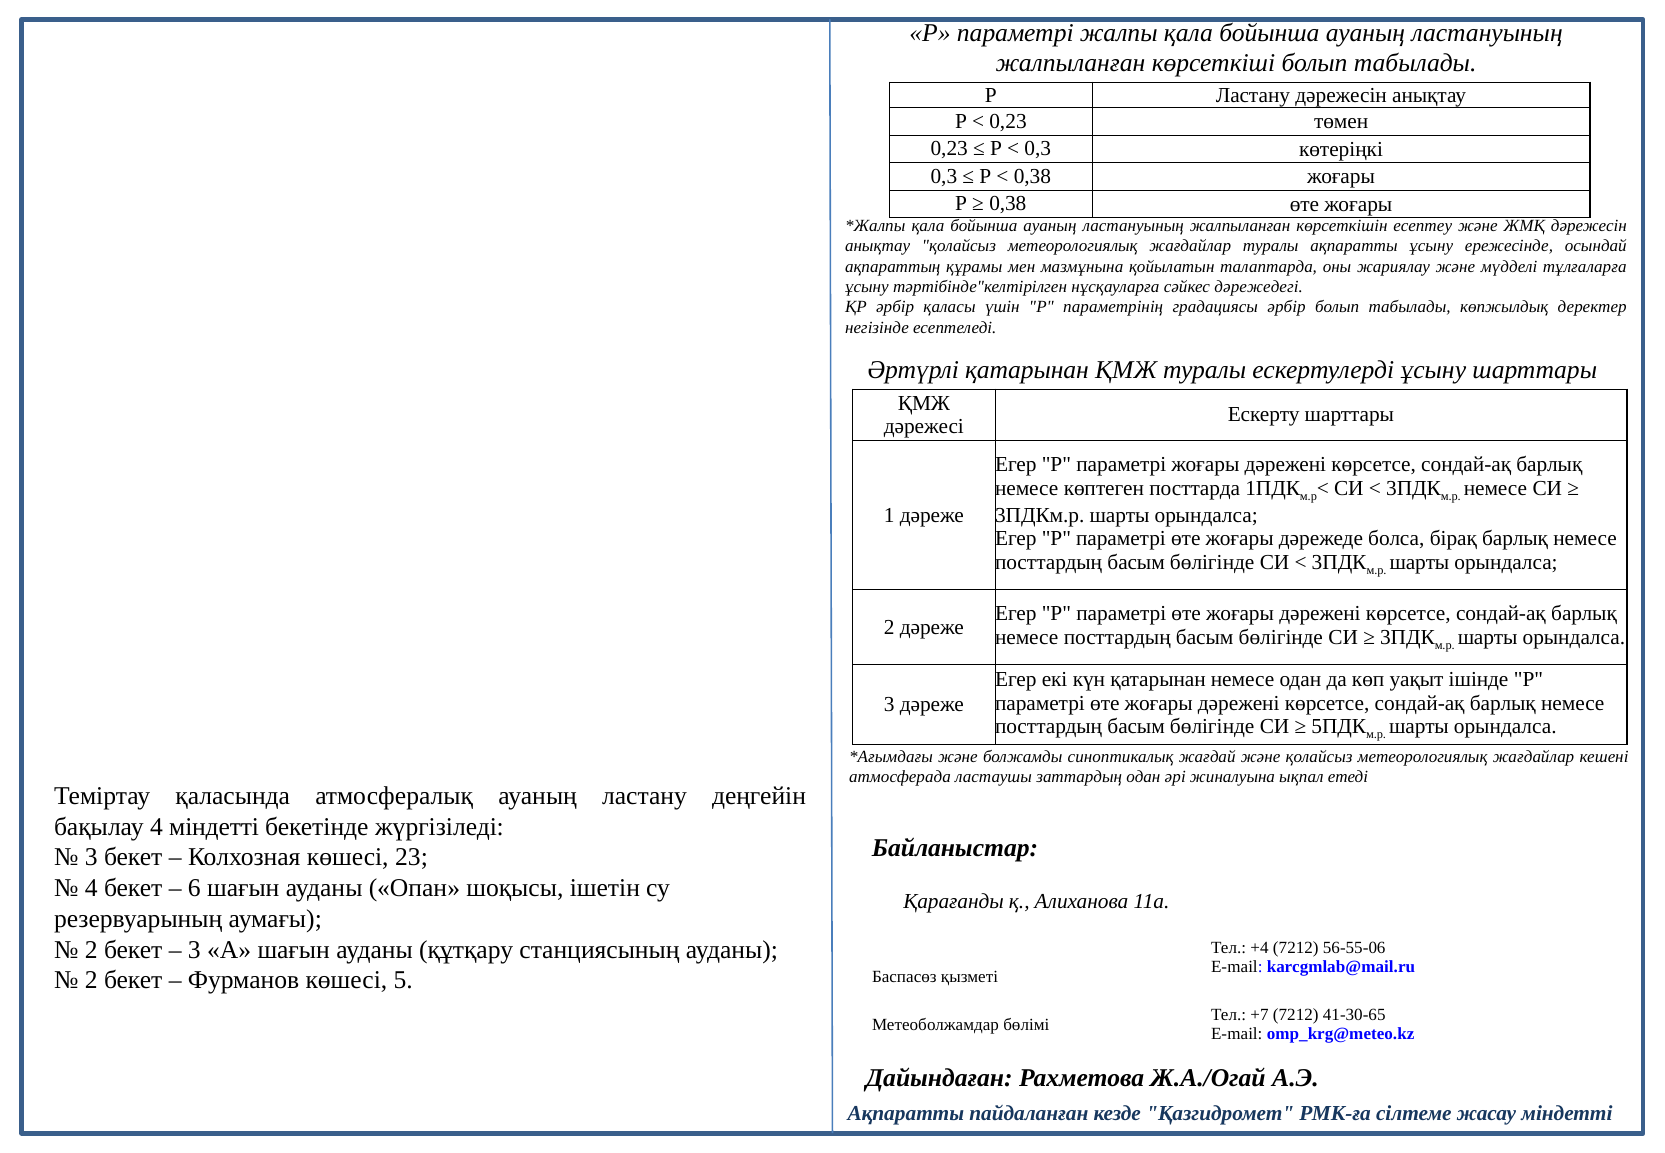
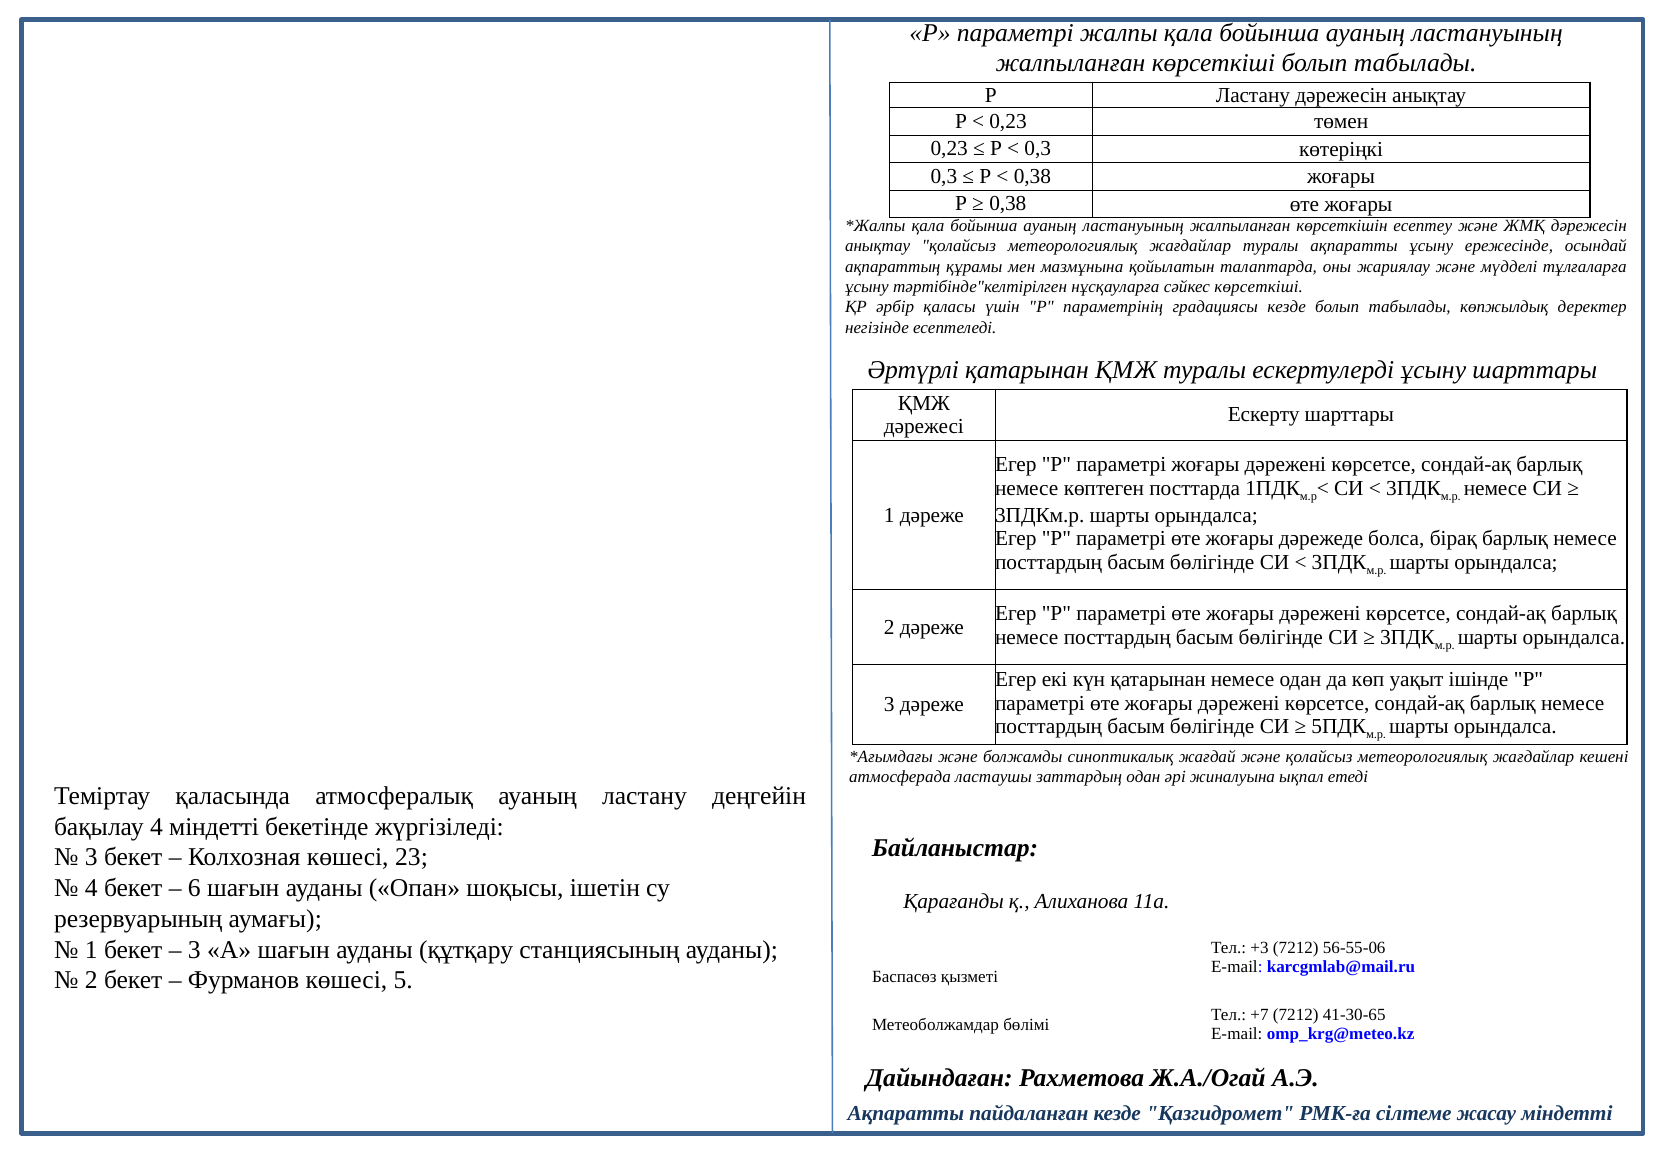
сәйкес дәрежедегі: дәрежедегі -> көрсеткіші
градациясы әрбір: әрбір -> кезде
2 at (91, 949): 2 -> 1
+4: +4 -> +3
